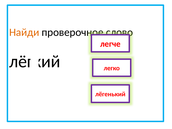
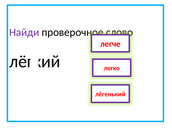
Найди colour: orange -> purple
